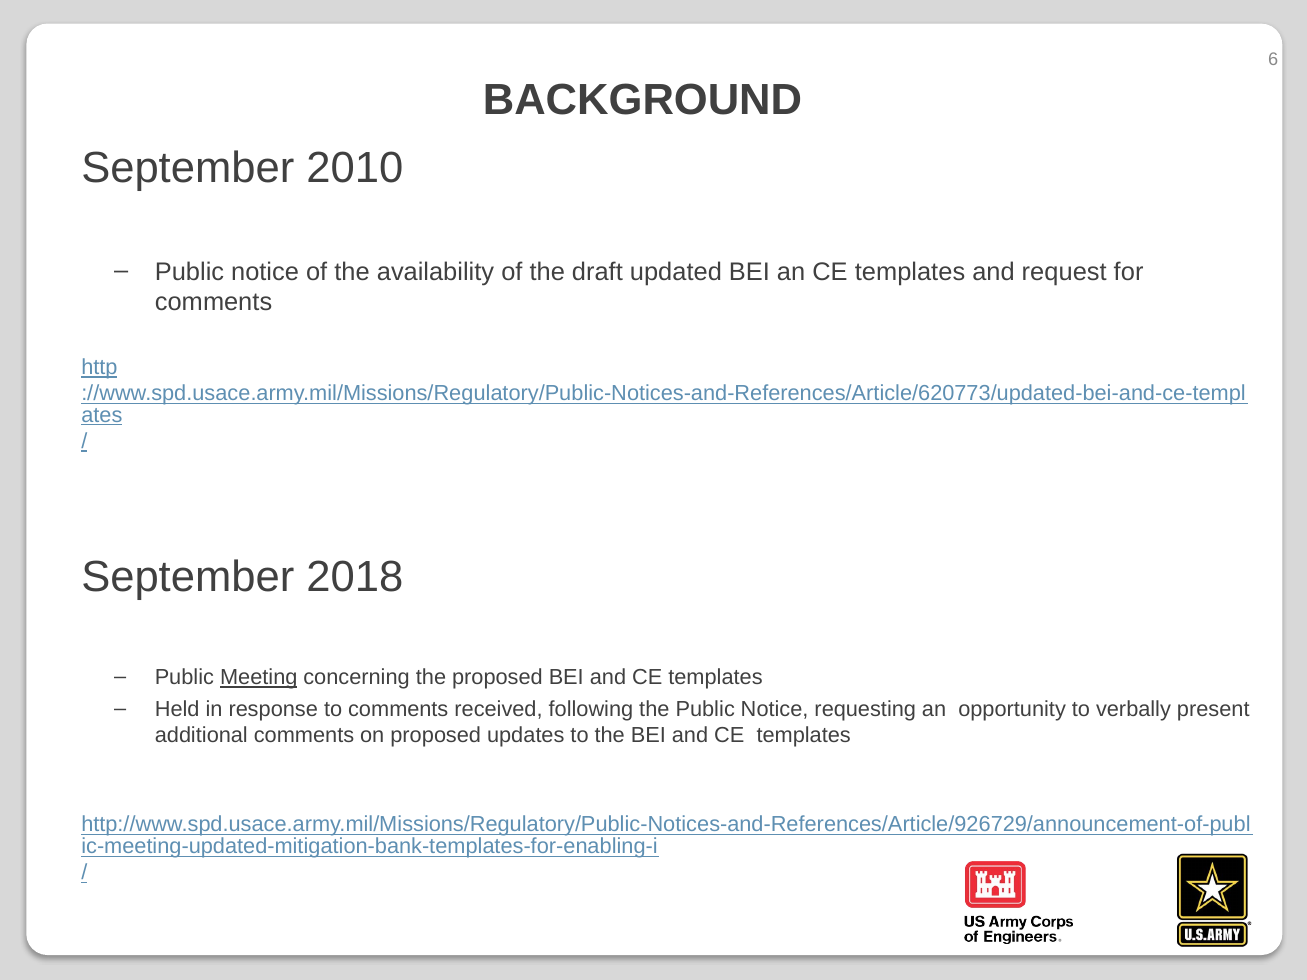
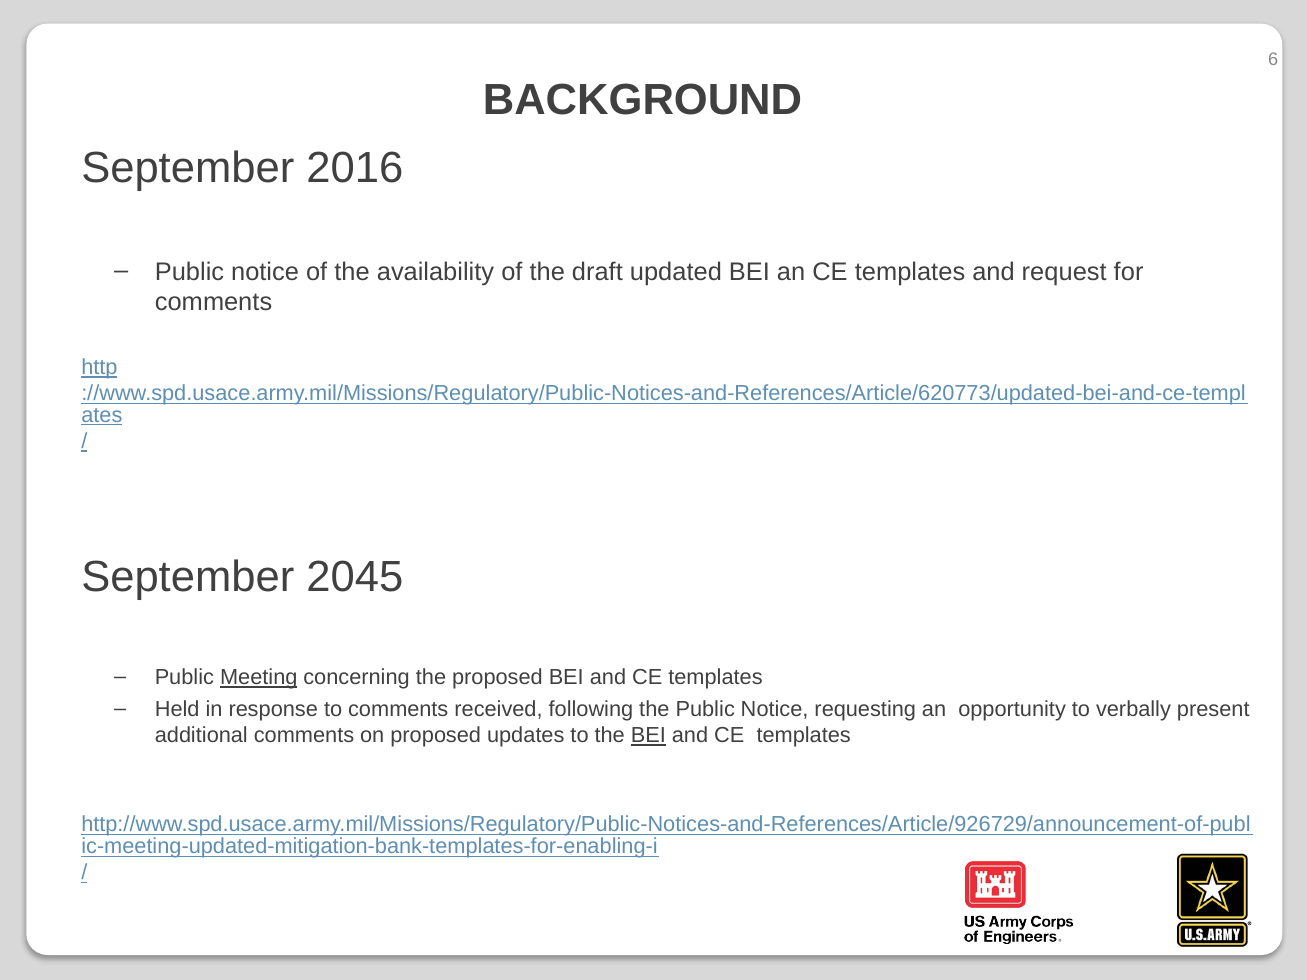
2010: 2010 -> 2016
2018: 2018 -> 2045
BEI at (648, 736) underline: none -> present
